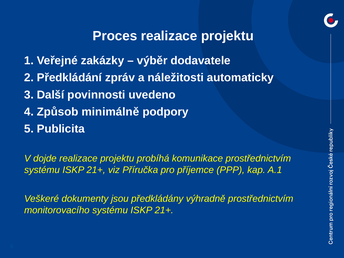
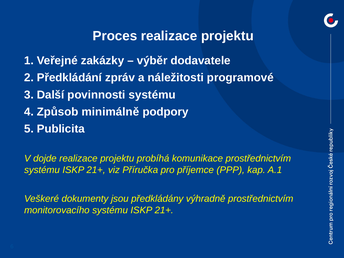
automaticky: automaticky -> programové
povinnosti uvedeno: uvedeno -> systému
